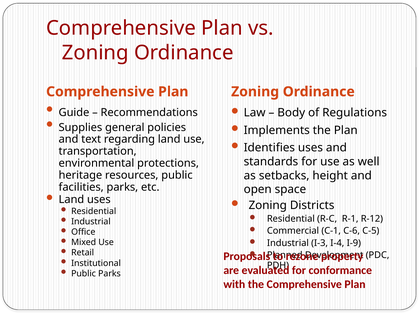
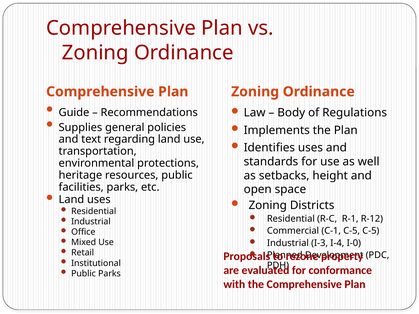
C-1 C-6: C-6 -> C-5
I-9: I-9 -> I-0
